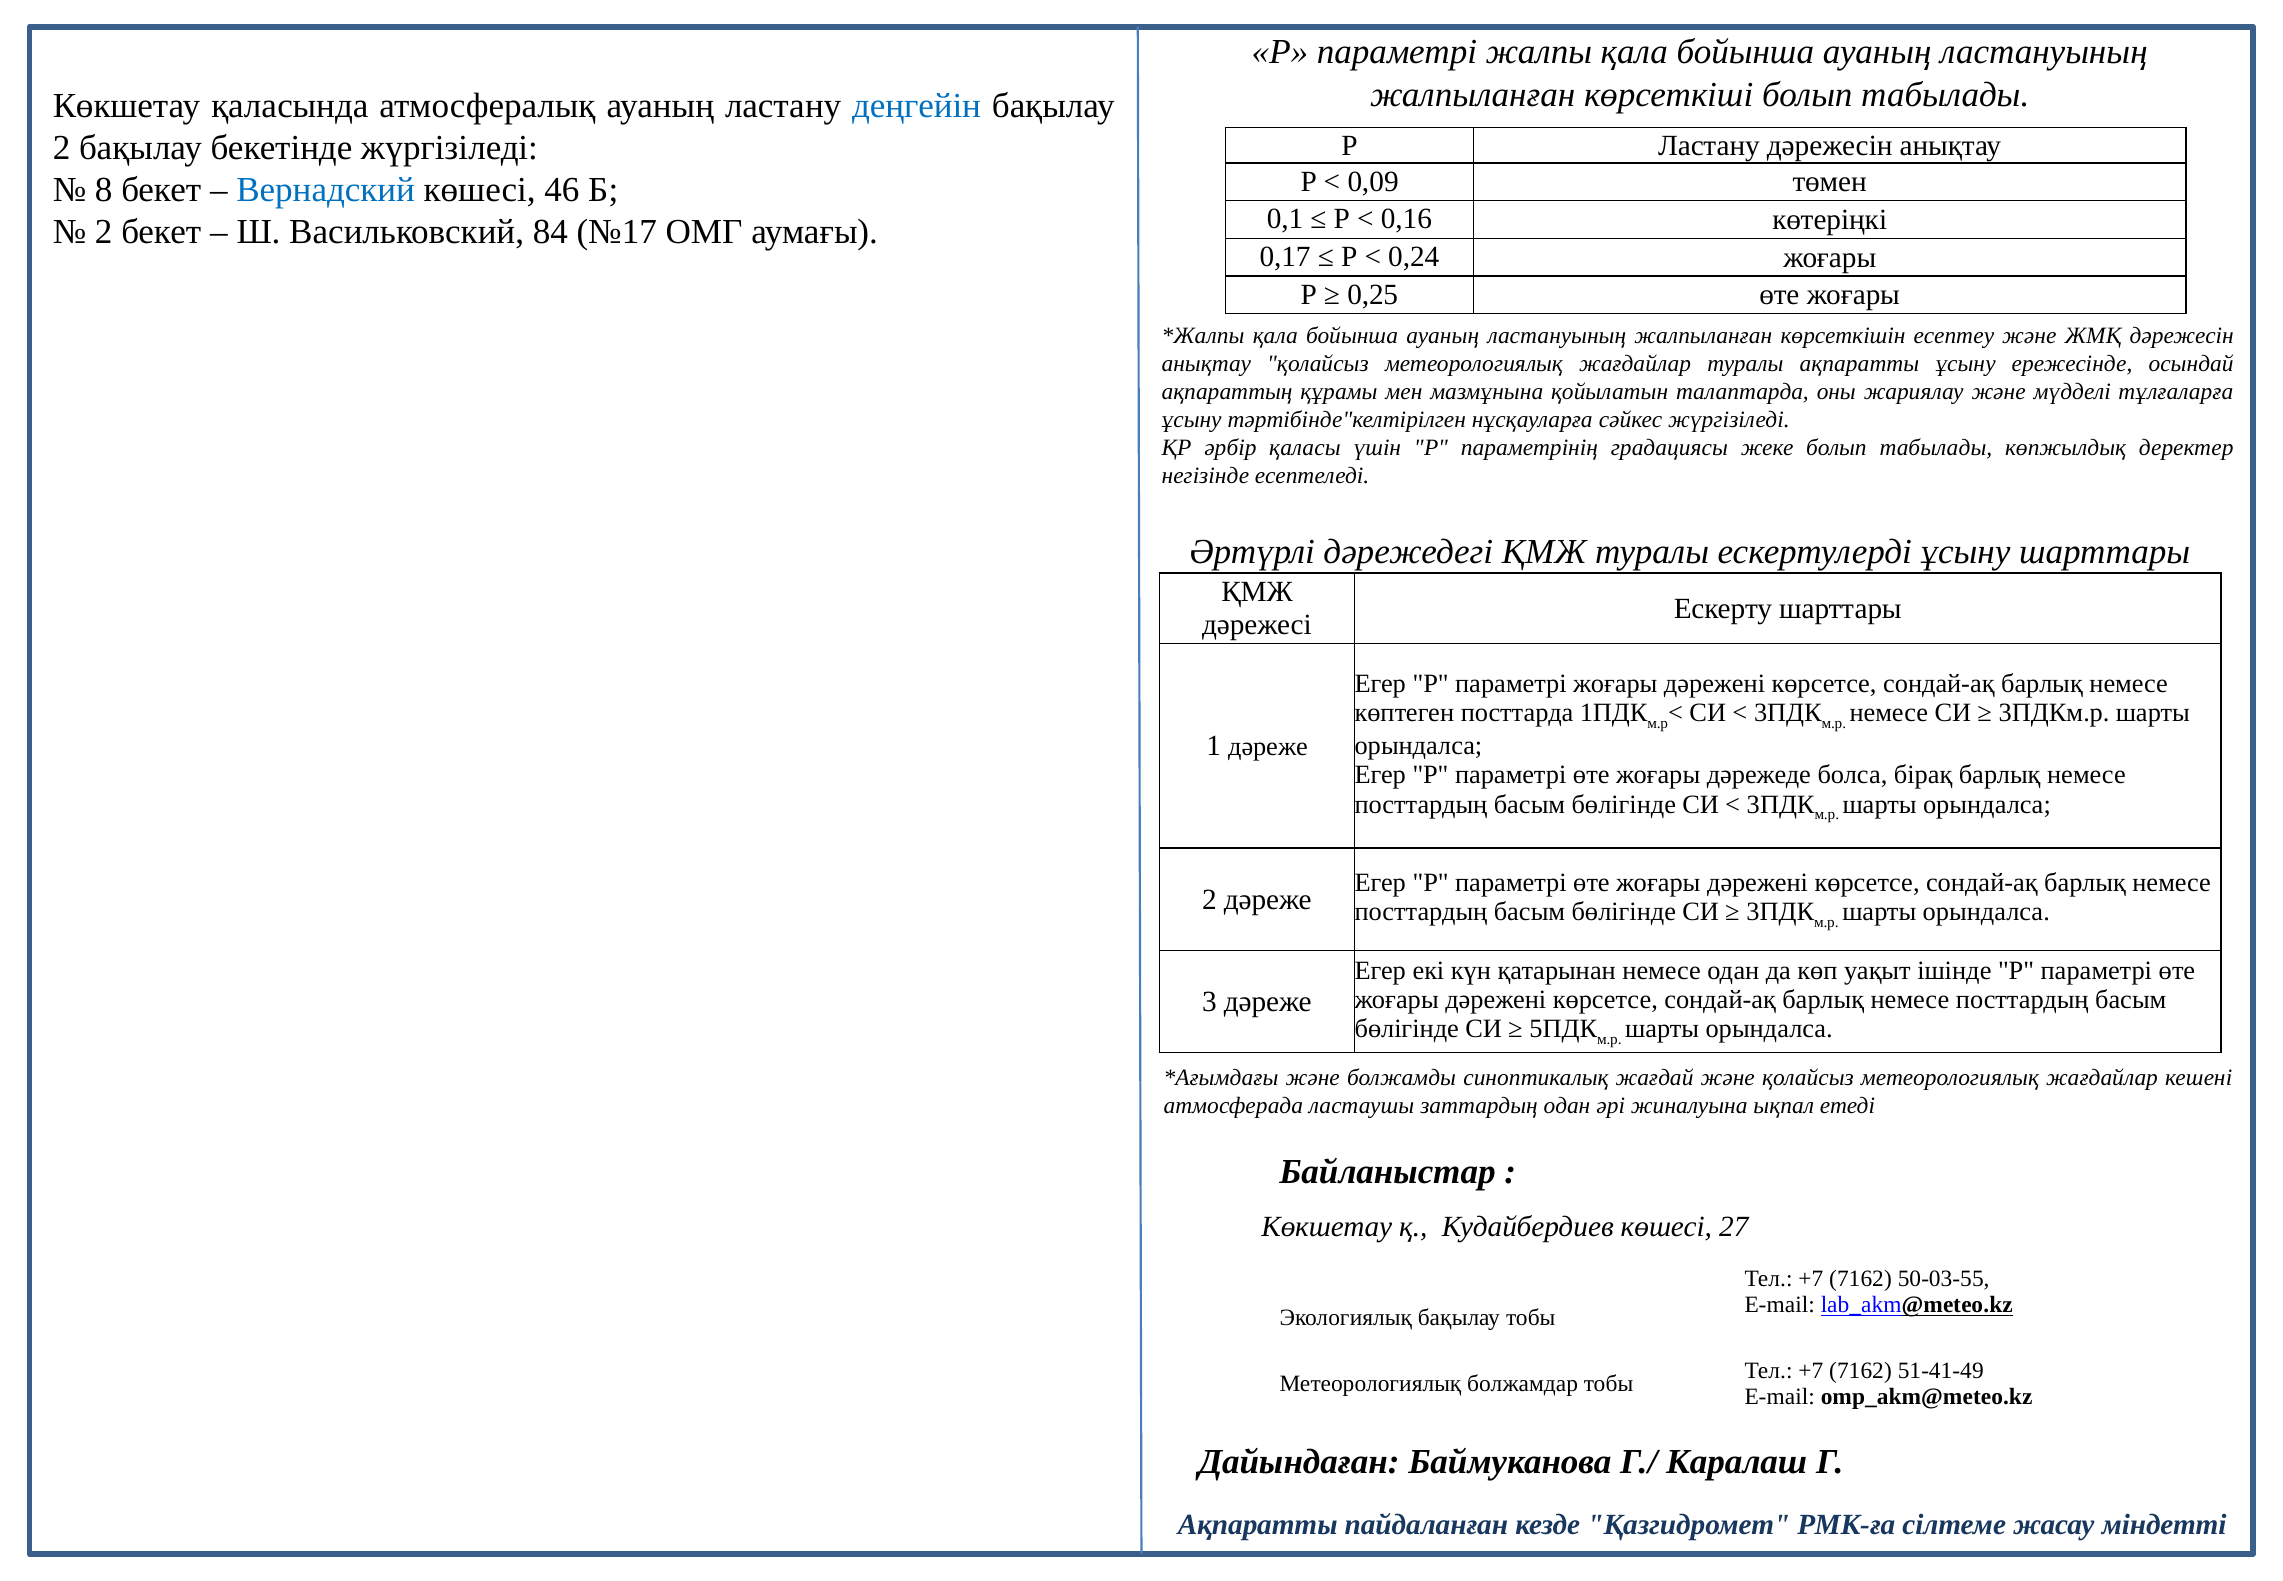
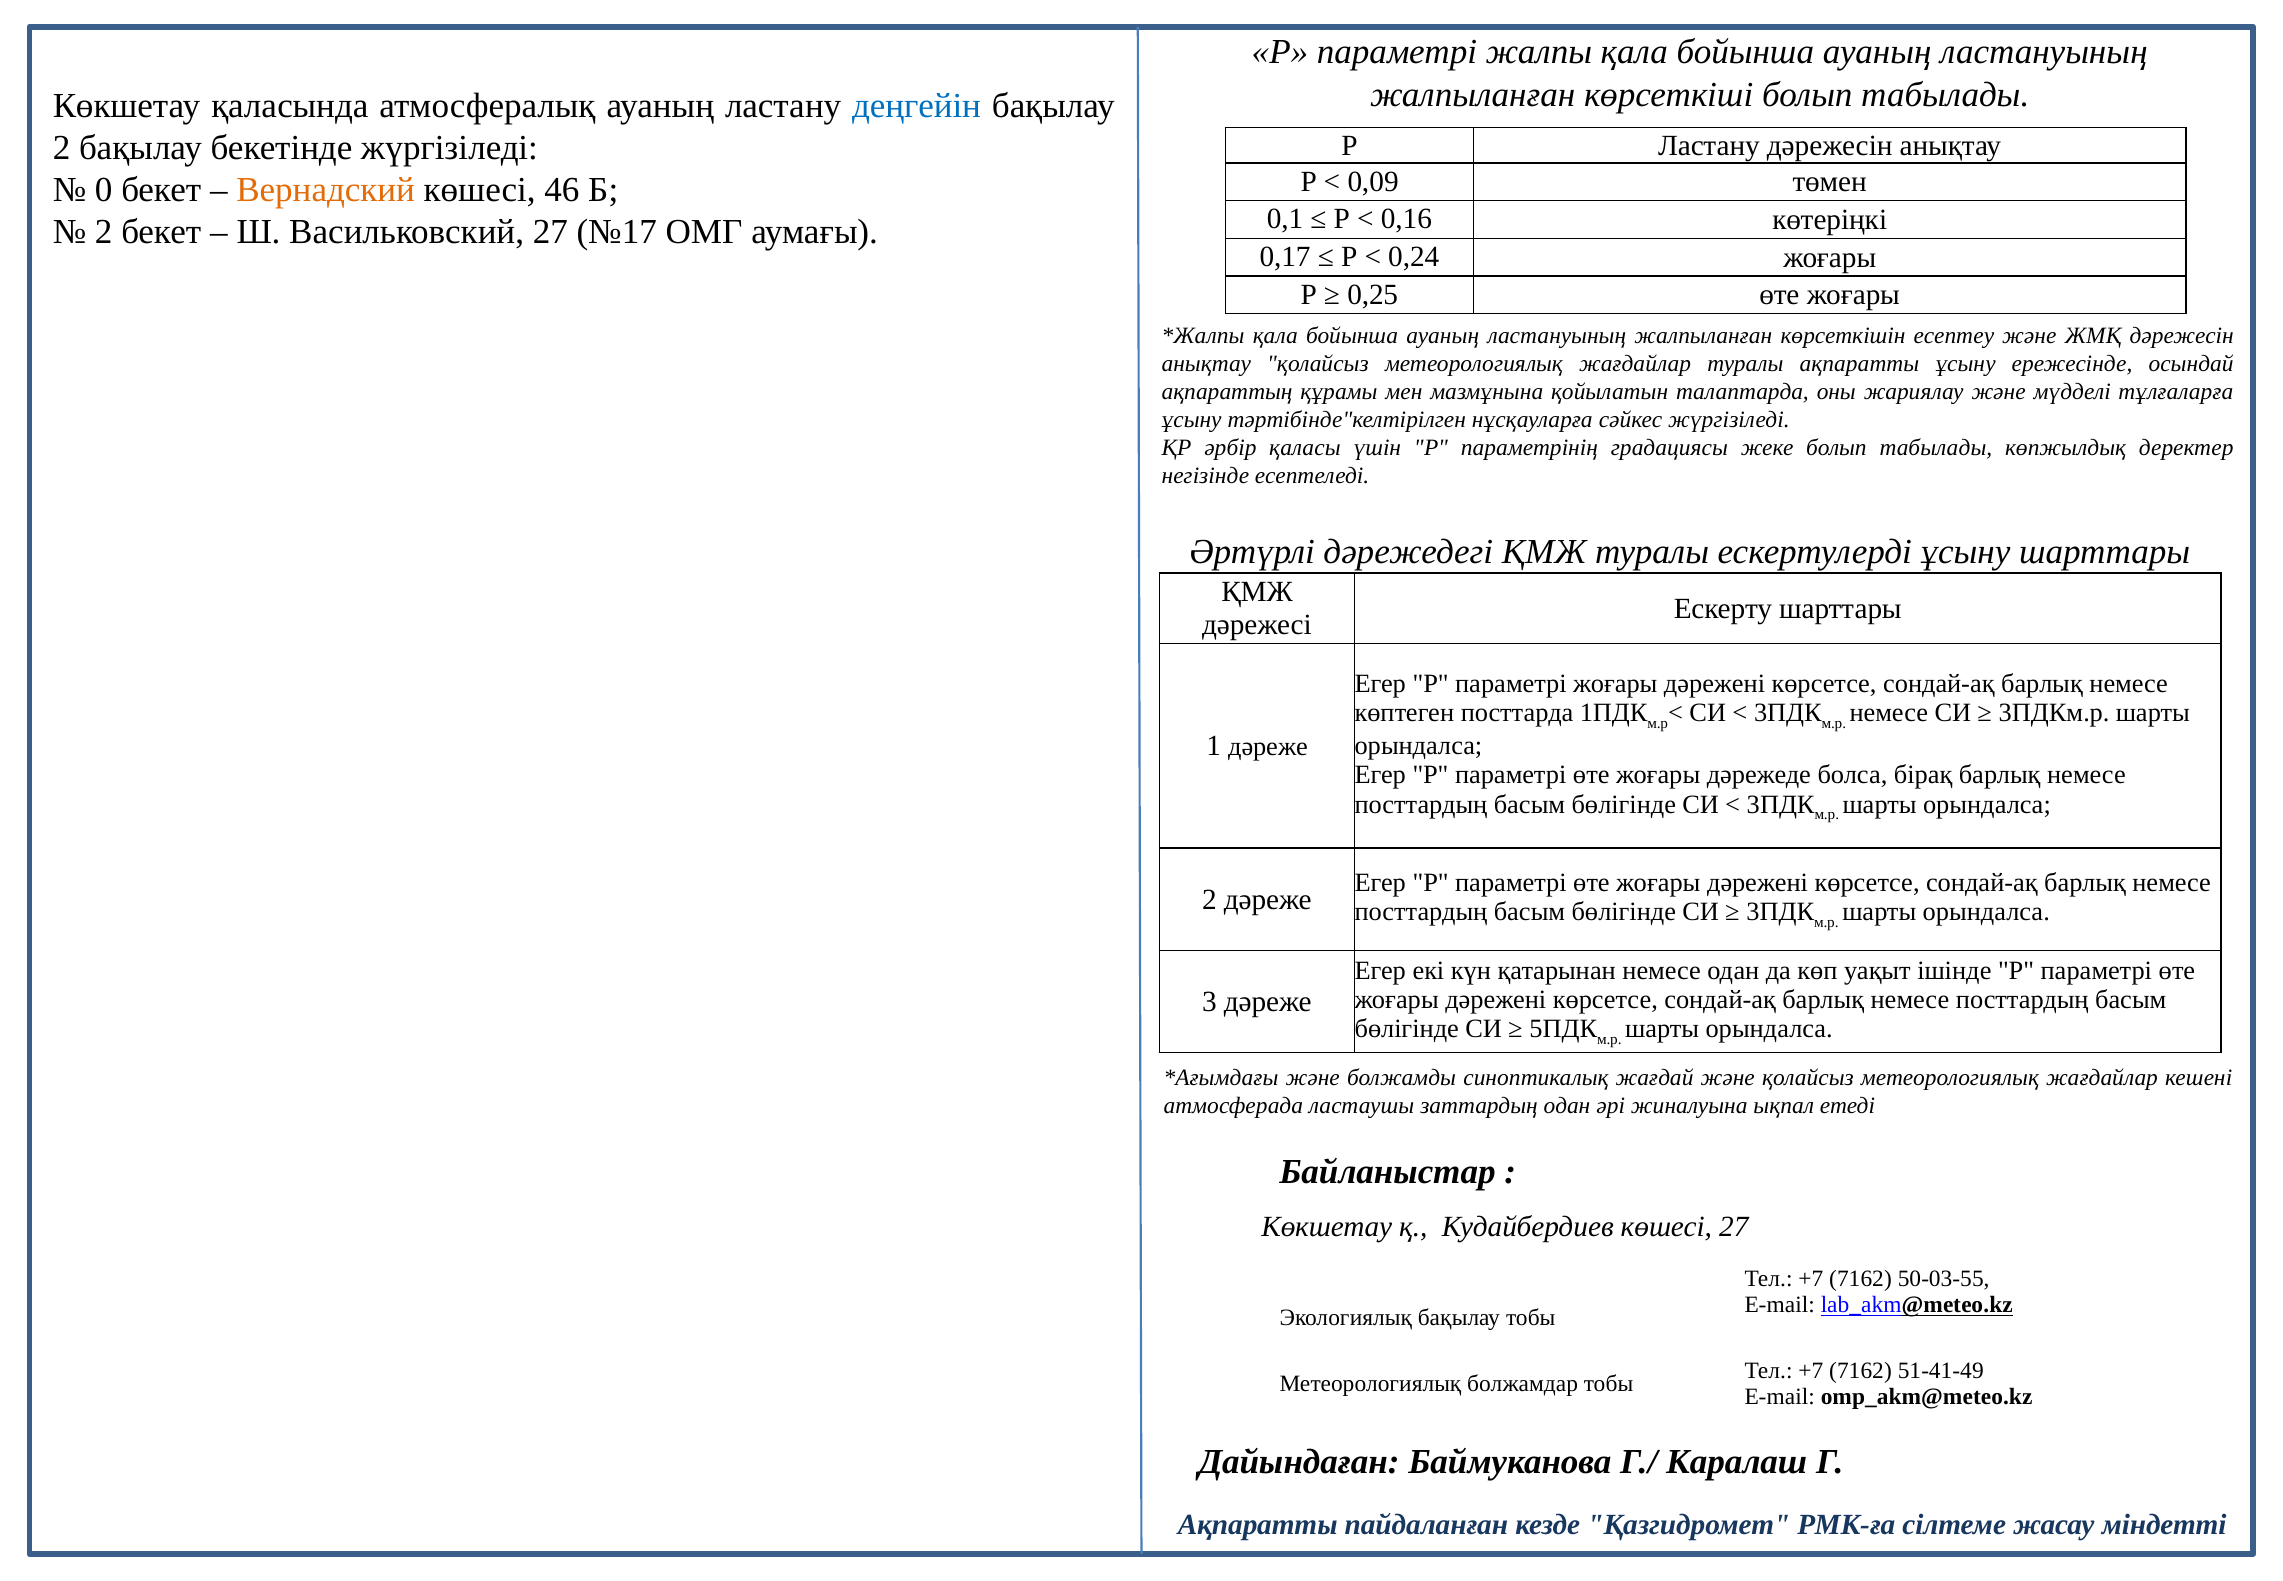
8: 8 -> 0
Вернадский colour: blue -> orange
Васильковский 84: 84 -> 27
